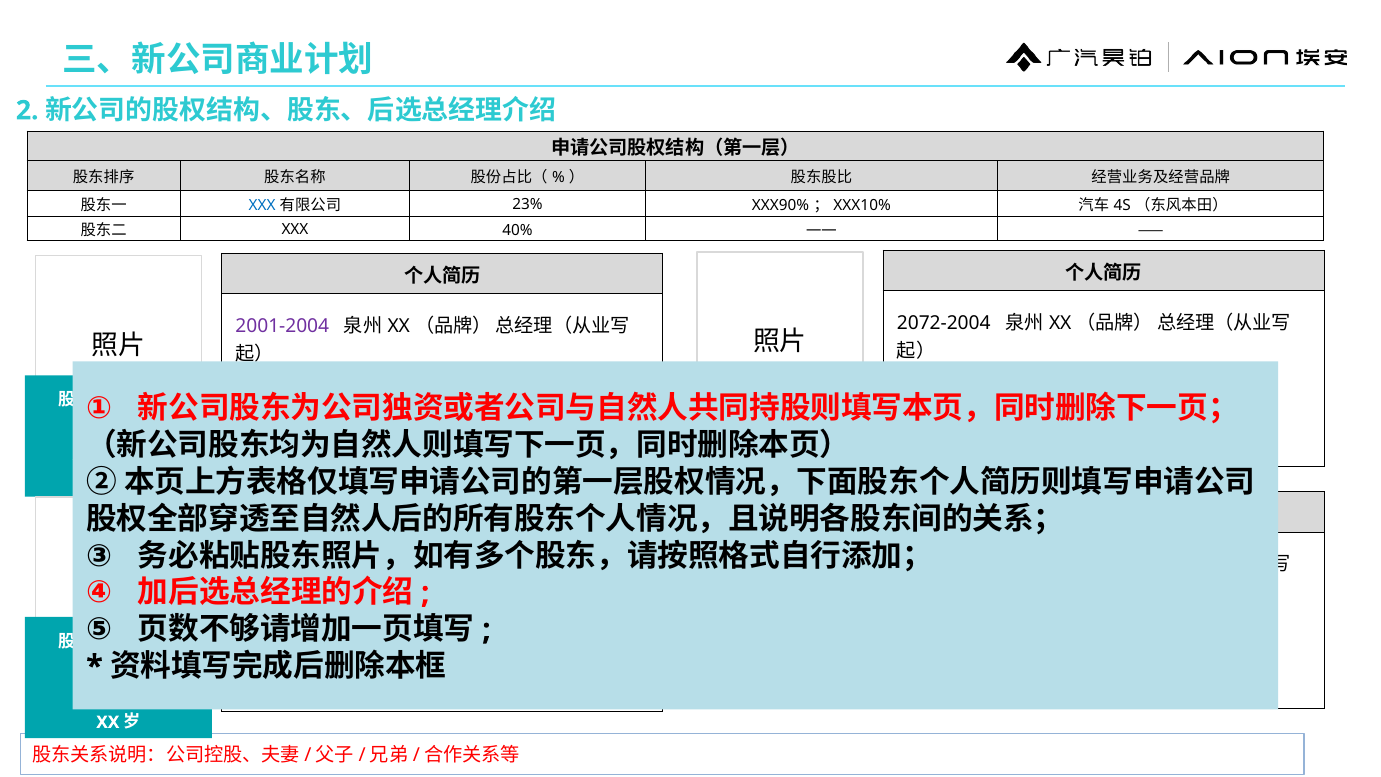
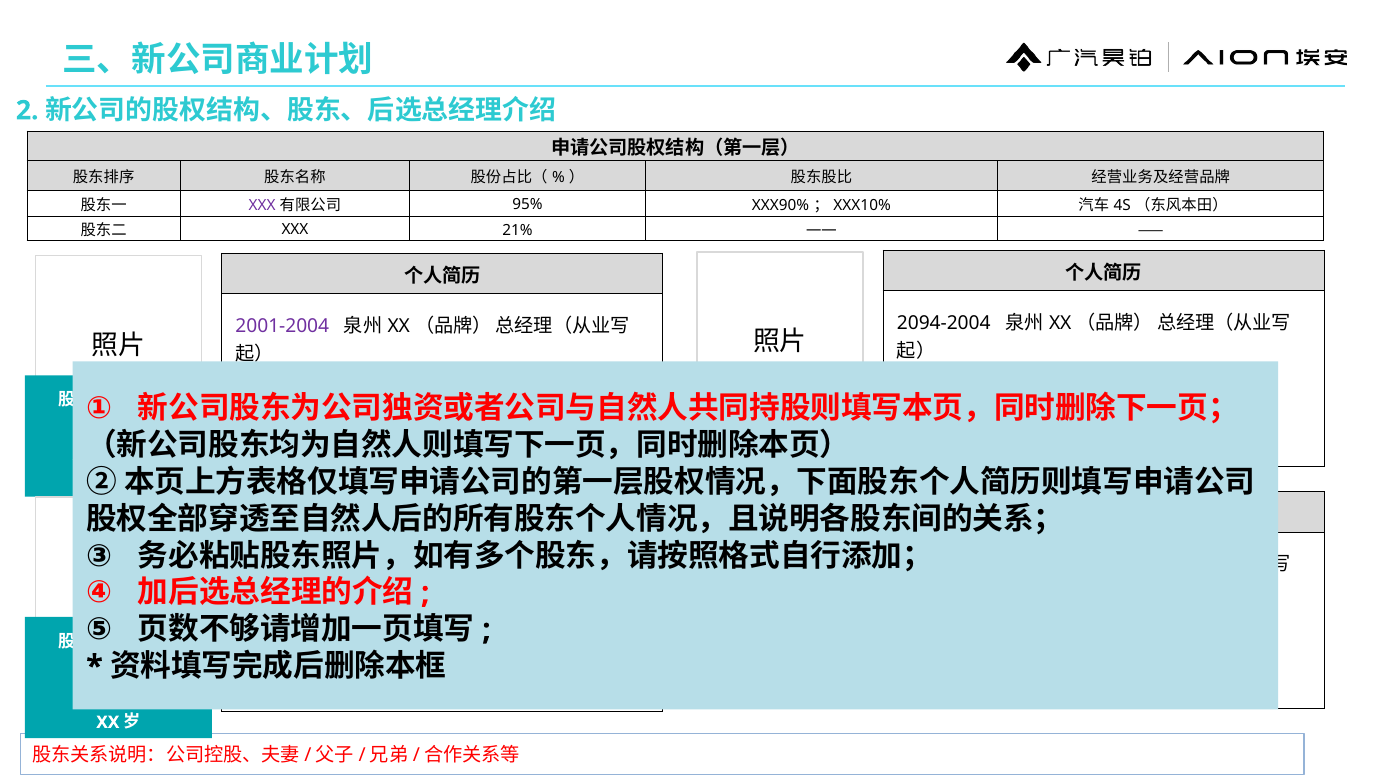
XXX at (262, 205) colour: blue -> purple
23%: 23% -> 95%
40%: 40% -> 21%
2072-2004: 2072-2004 -> 2094-2004
